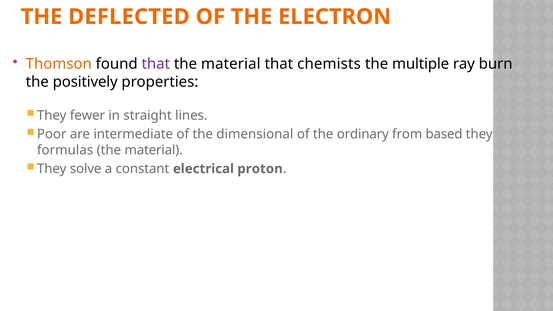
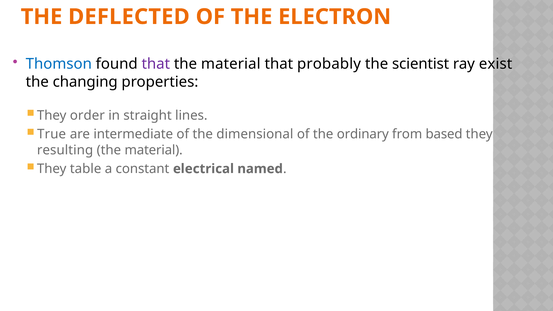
Thomson colour: orange -> blue
chemists: chemists -> probably
multiple: multiple -> scientist
burn: burn -> exist
positively: positively -> changing
fewer: fewer -> order
Poor: Poor -> True
formulas: formulas -> resulting
solve: solve -> table
proton: proton -> named
